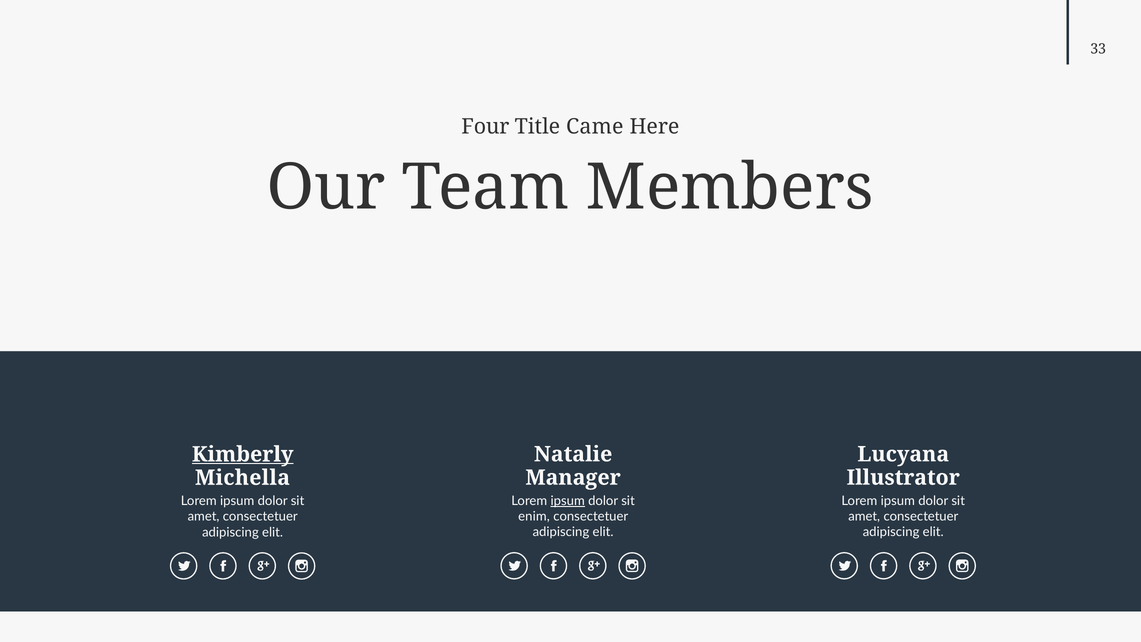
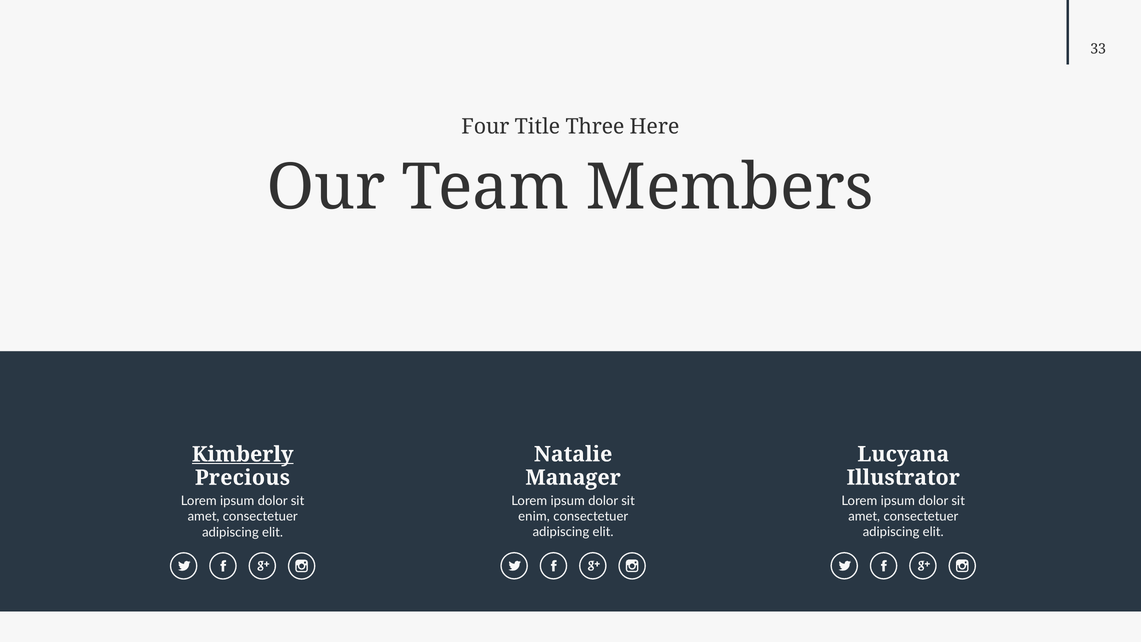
Came: Came -> Three
Michella: Michella -> Precious
ipsum at (568, 501) underline: present -> none
